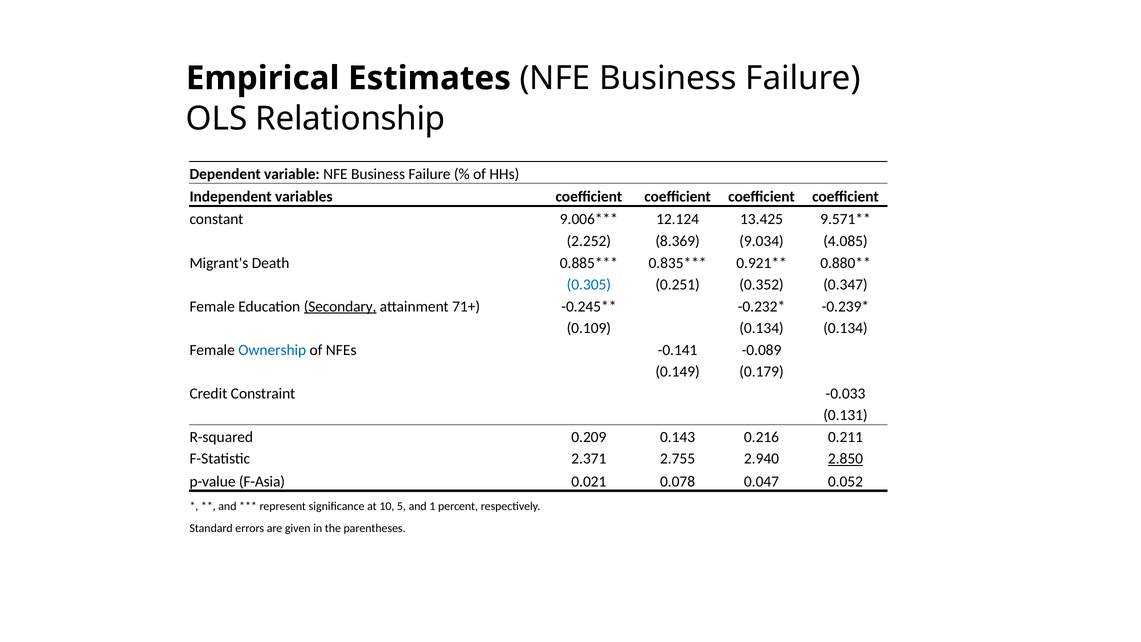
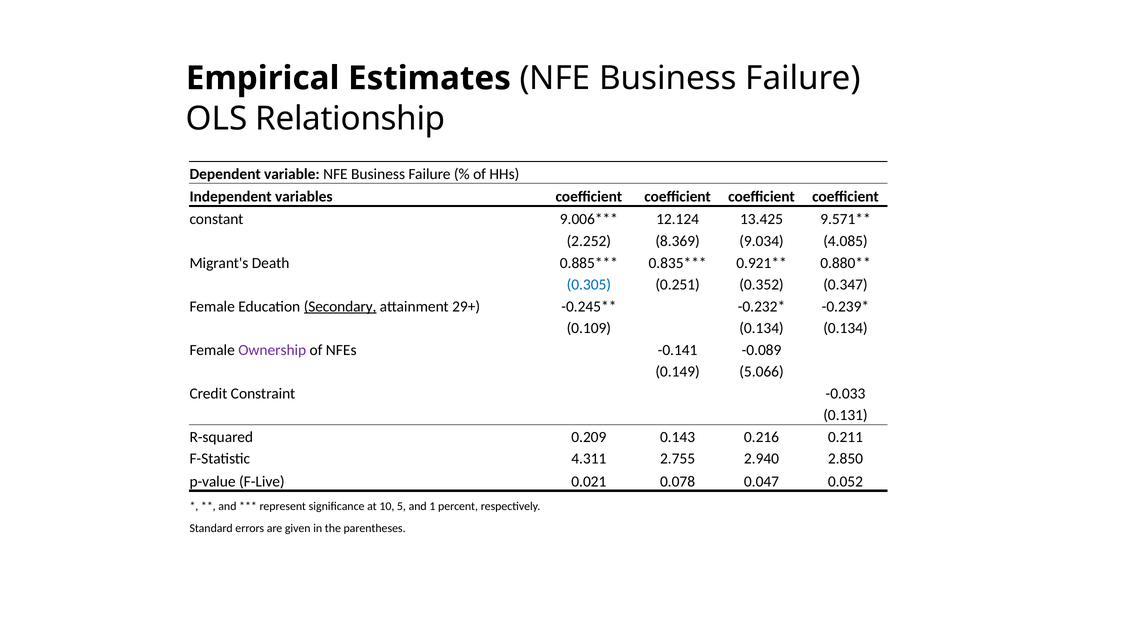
71+: 71+ -> 29+
Ownership colour: blue -> purple
0.179: 0.179 -> 5.066
2.371: 2.371 -> 4.311
2.850 underline: present -> none
F-Asia: F-Asia -> F-Live
